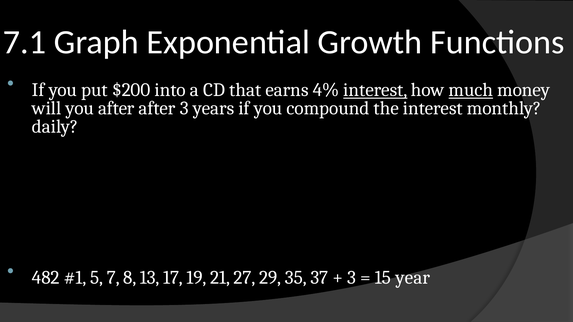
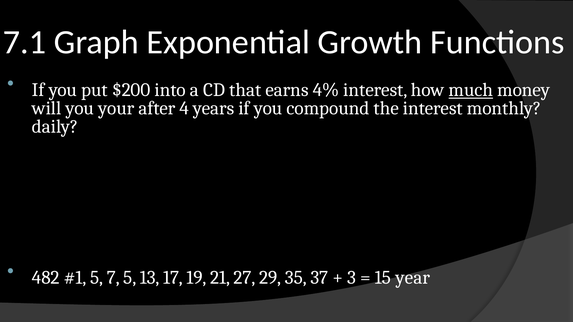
interest at (375, 90) underline: present -> none
you after: after -> your
after 3: 3 -> 4
7 8: 8 -> 5
